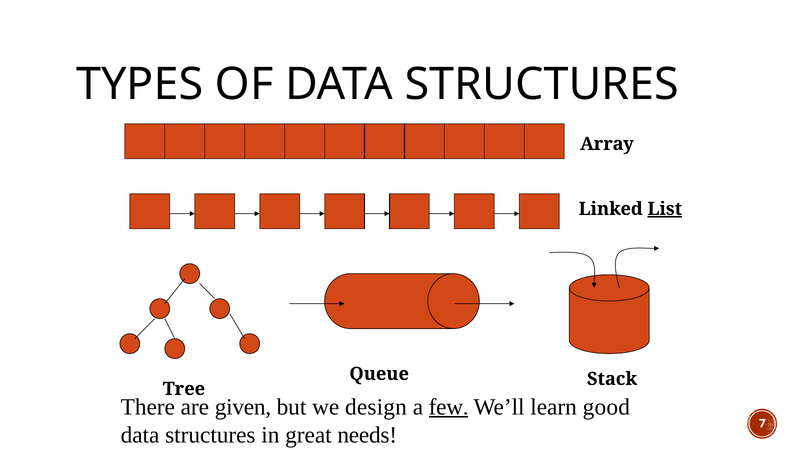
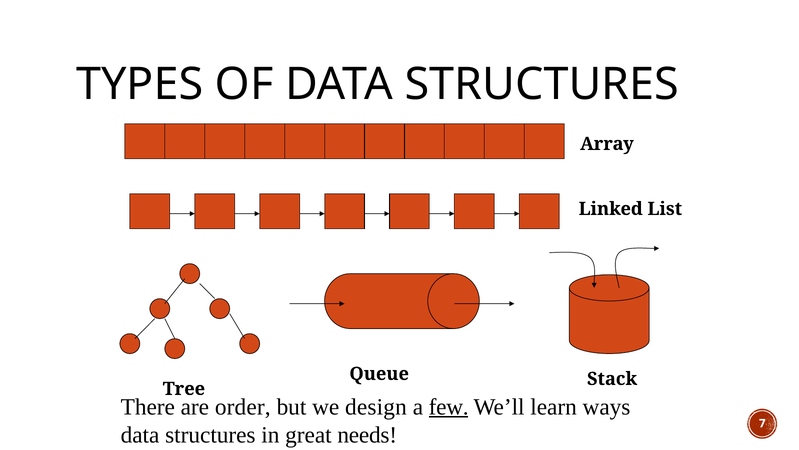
List underline: present -> none
given: given -> order
good: good -> ways
